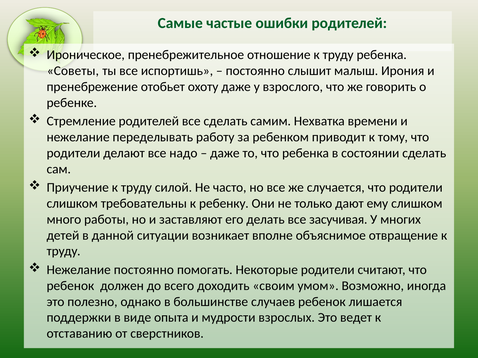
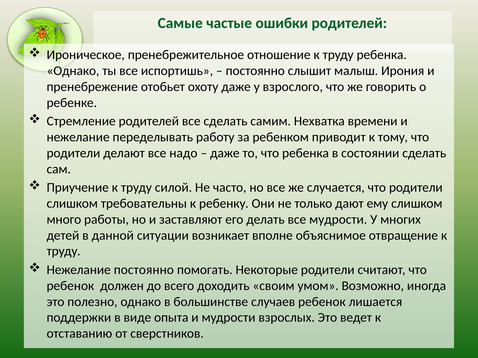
Советы at (73, 71): Советы -> Однако
все засучивая: засучивая -> мудрости
